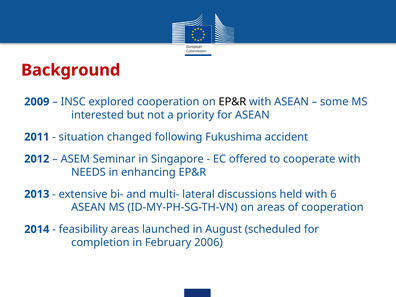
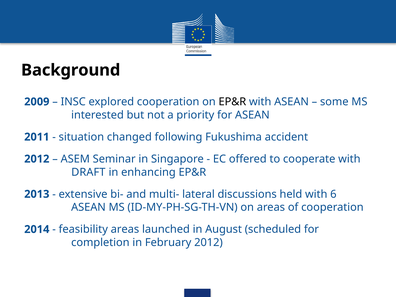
Background colour: red -> black
NEEDS: NEEDS -> DRAFT
February 2006: 2006 -> 2012
